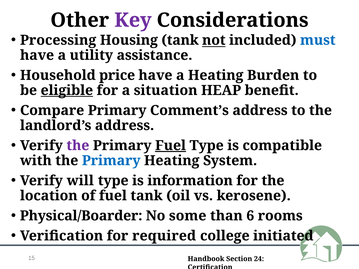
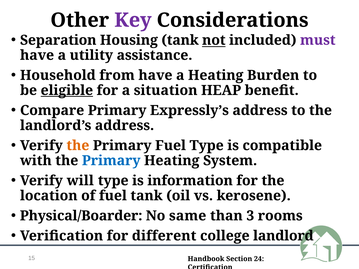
Processing: Processing -> Separation
must colour: blue -> purple
price: price -> from
Comment’s: Comment’s -> Expressly’s
the at (78, 146) colour: purple -> orange
Fuel at (171, 146) underline: present -> none
some: some -> same
6: 6 -> 3
required: required -> different
initiated: initiated -> landlord
